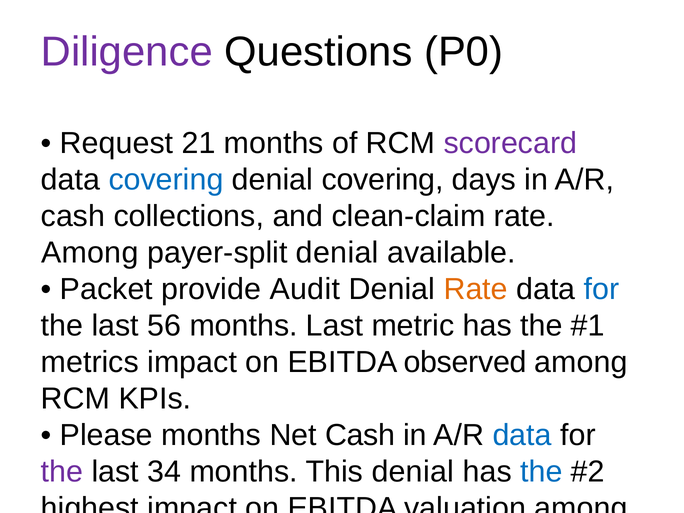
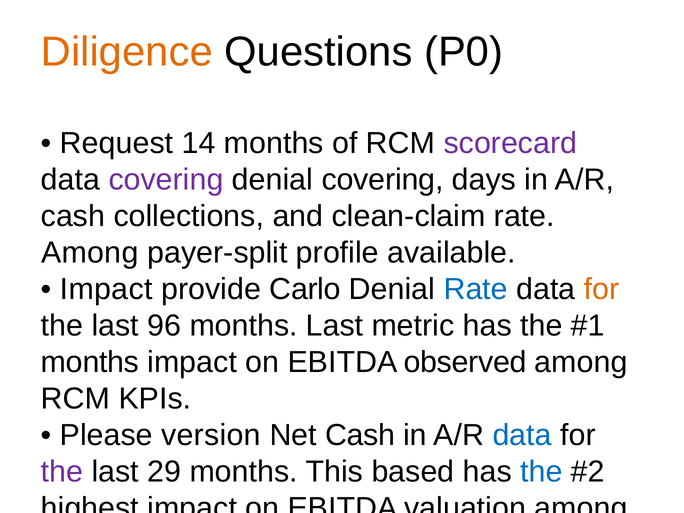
Diligence colour: purple -> orange
21: 21 -> 14
covering at (166, 180) colour: blue -> purple
payer-split denial: denial -> profile
Packet at (106, 289): Packet -> Impact
Audit: Audit -> Carlo
Rate at (476, 289) colour: orange -> blue
for at (602, 289) colour: blue -> orange
56: 56 -> 96
metrics at (90, 362): metrics -> months
Please months: months -> version
34: 34 -> 29
This denial: denial -> based
